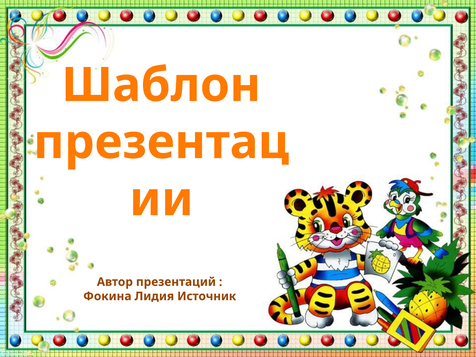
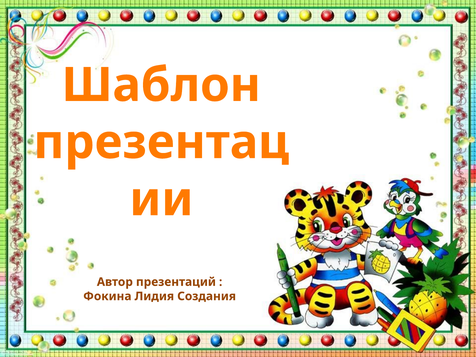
Источник: Источник -> Создания
